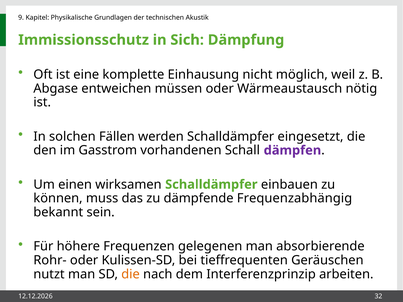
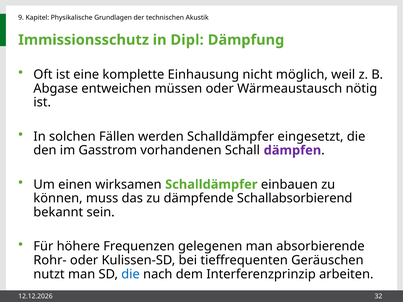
Sich: Sich -> Dipl
Frequenzabhängig: Frequenzabhängig -> Schallabsorbierend
die at (131, 274) colour: orange -> blue
